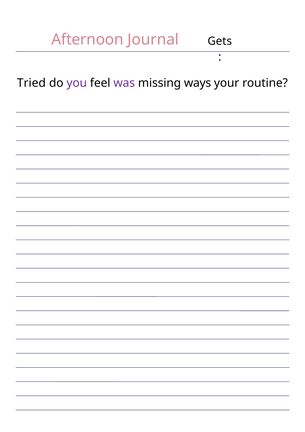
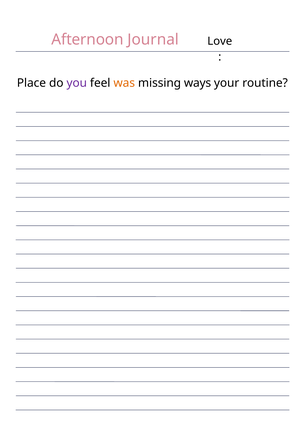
Gets: Gets -> Love
Tried: Tried -> Place
was colour: purple -> orange
